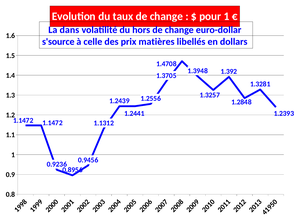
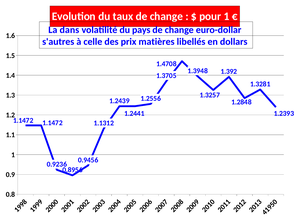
hors: hors -> pays
s'source: s'source -> s'autres
